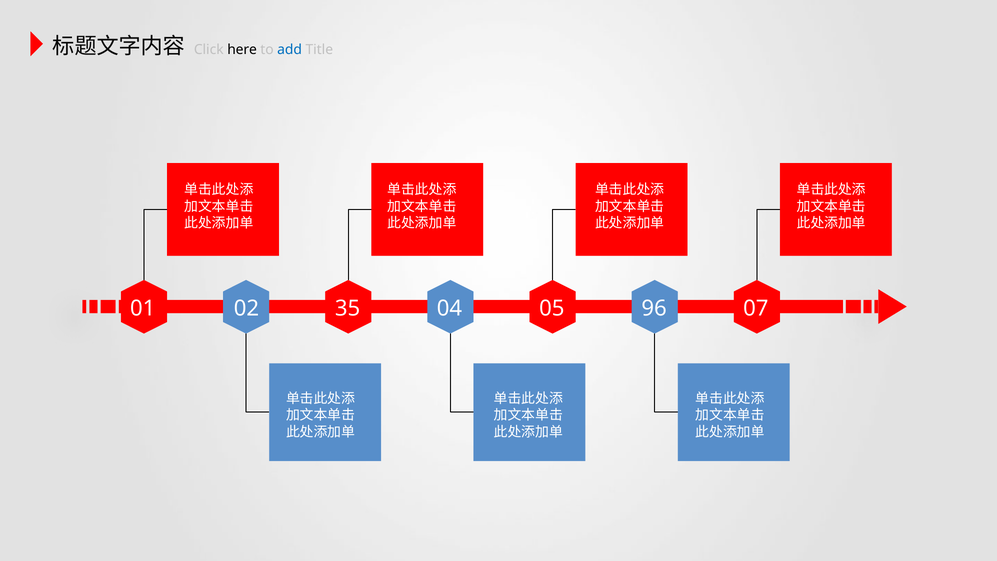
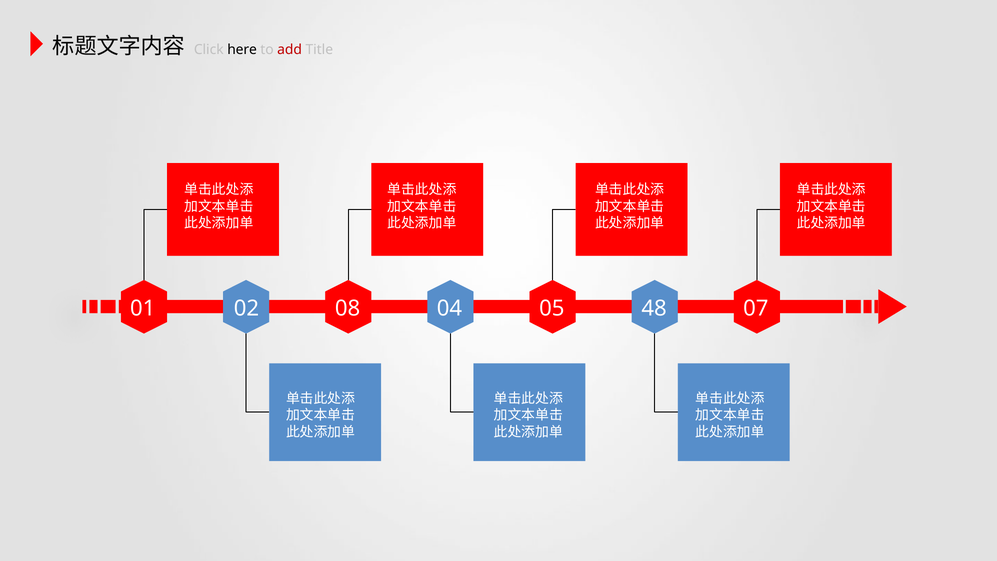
add colour: blue -> red
35: 35 -> 08
96: 96 -> 48
